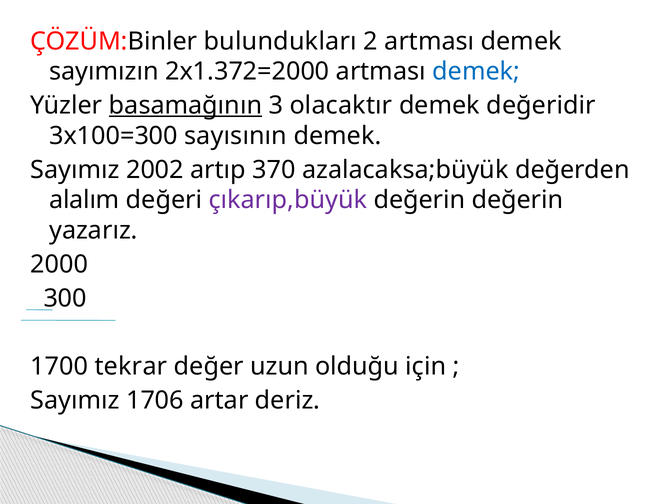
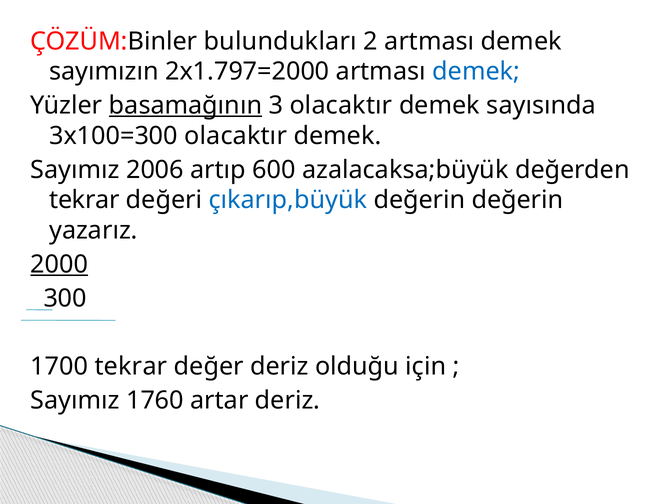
2x1.372=2000: 2x1.372=2000 -> 2x1.797=2000
değeridir: değeridir -> sayısında
3x100=300 sayısının: sayısının -> olacaktır
2002: 2002 -> 2006
370: 370 -> 600
alalım at (84, 200): alalım -> tekrar
çıkarıp,büyük colour: purple -> blue
2000 underline: none -> present
değer uzun: uzun -> deriz
1706: 1706 -> 1760
